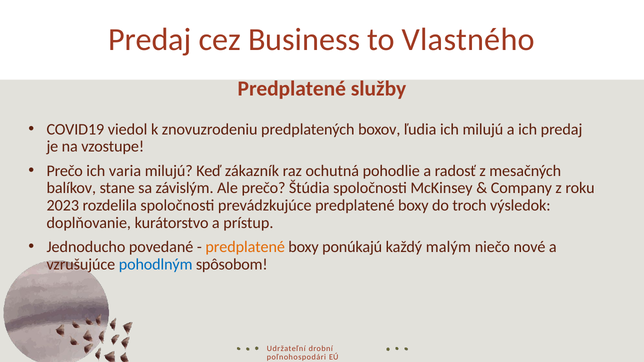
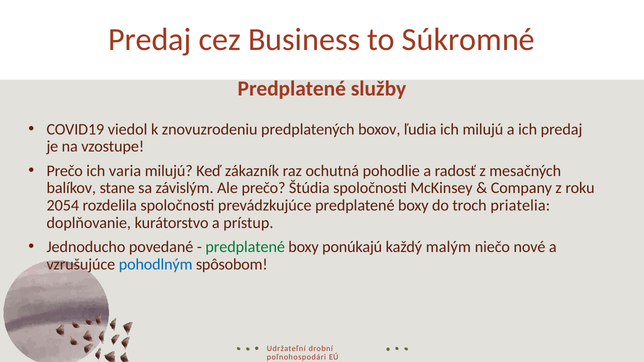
Vlastného: Vlastného -> Súkromné
2023: 2023 -> 2054
výsledok: výsledok -> priatelia
predplatené at (245, 247) colour: orange -> green
